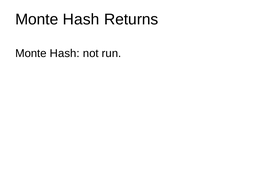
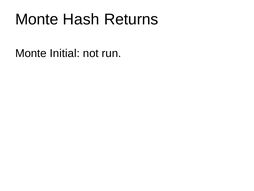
Hash at (65, 53): Hash -> Initial
